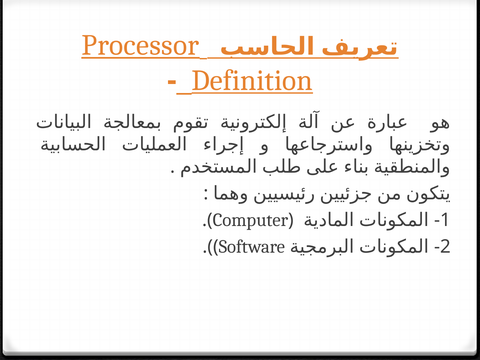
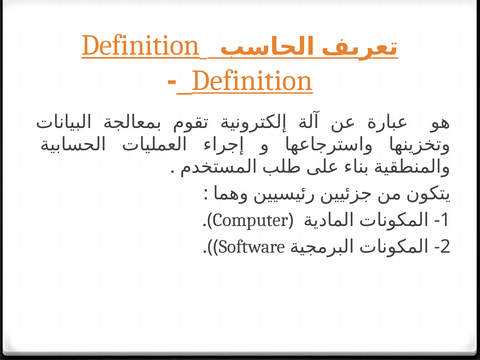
Processor at (140, 45): Processor -> Definition
